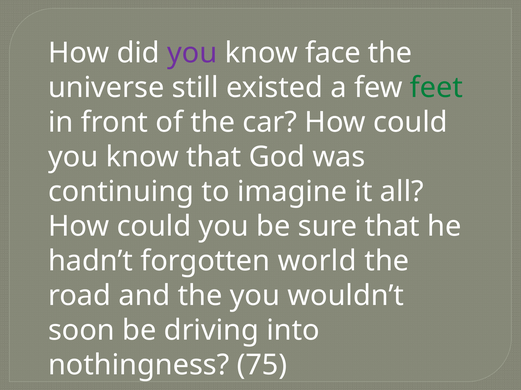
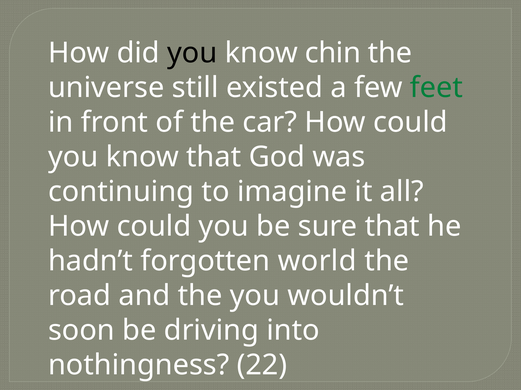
you at (192, 53) colour: purple -> black
face: face -> chin
75: 75 -> 22
